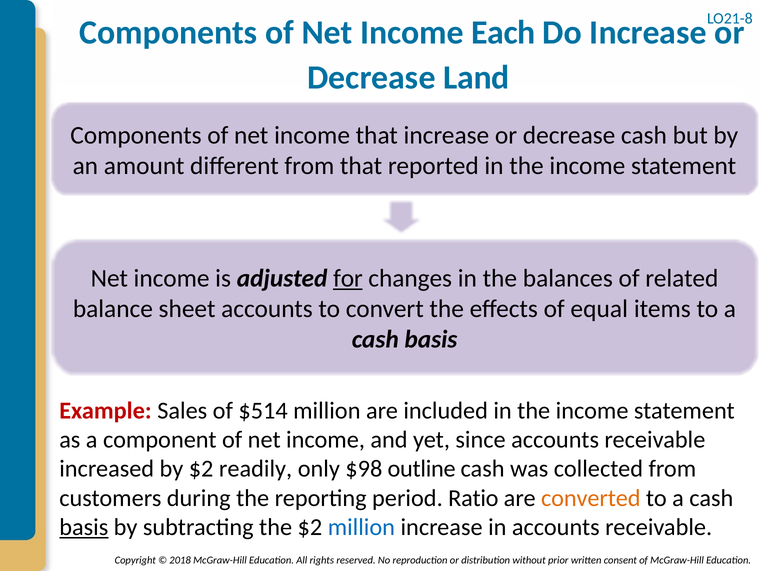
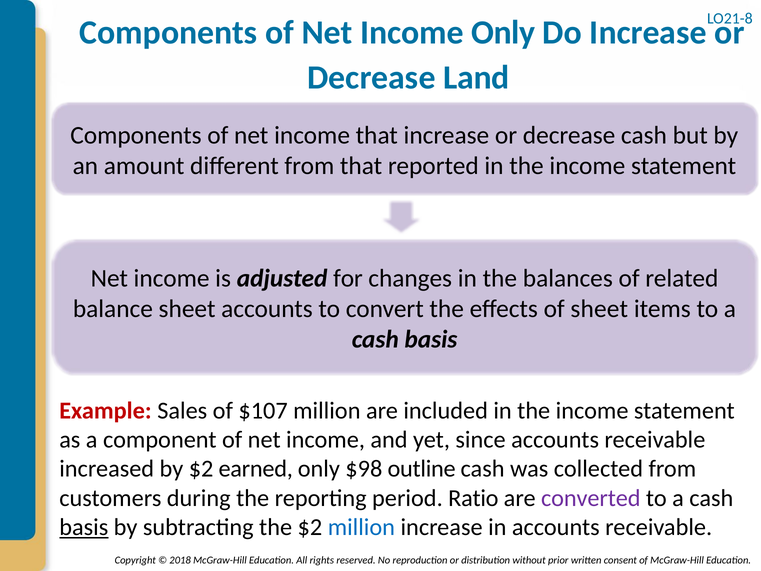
Income Each: Each -> Only
for underline: present -> none
of equal: equal -> sheet
$514: $514 -> $107
readily: readily -> earned
converted colour: orange -> purple
